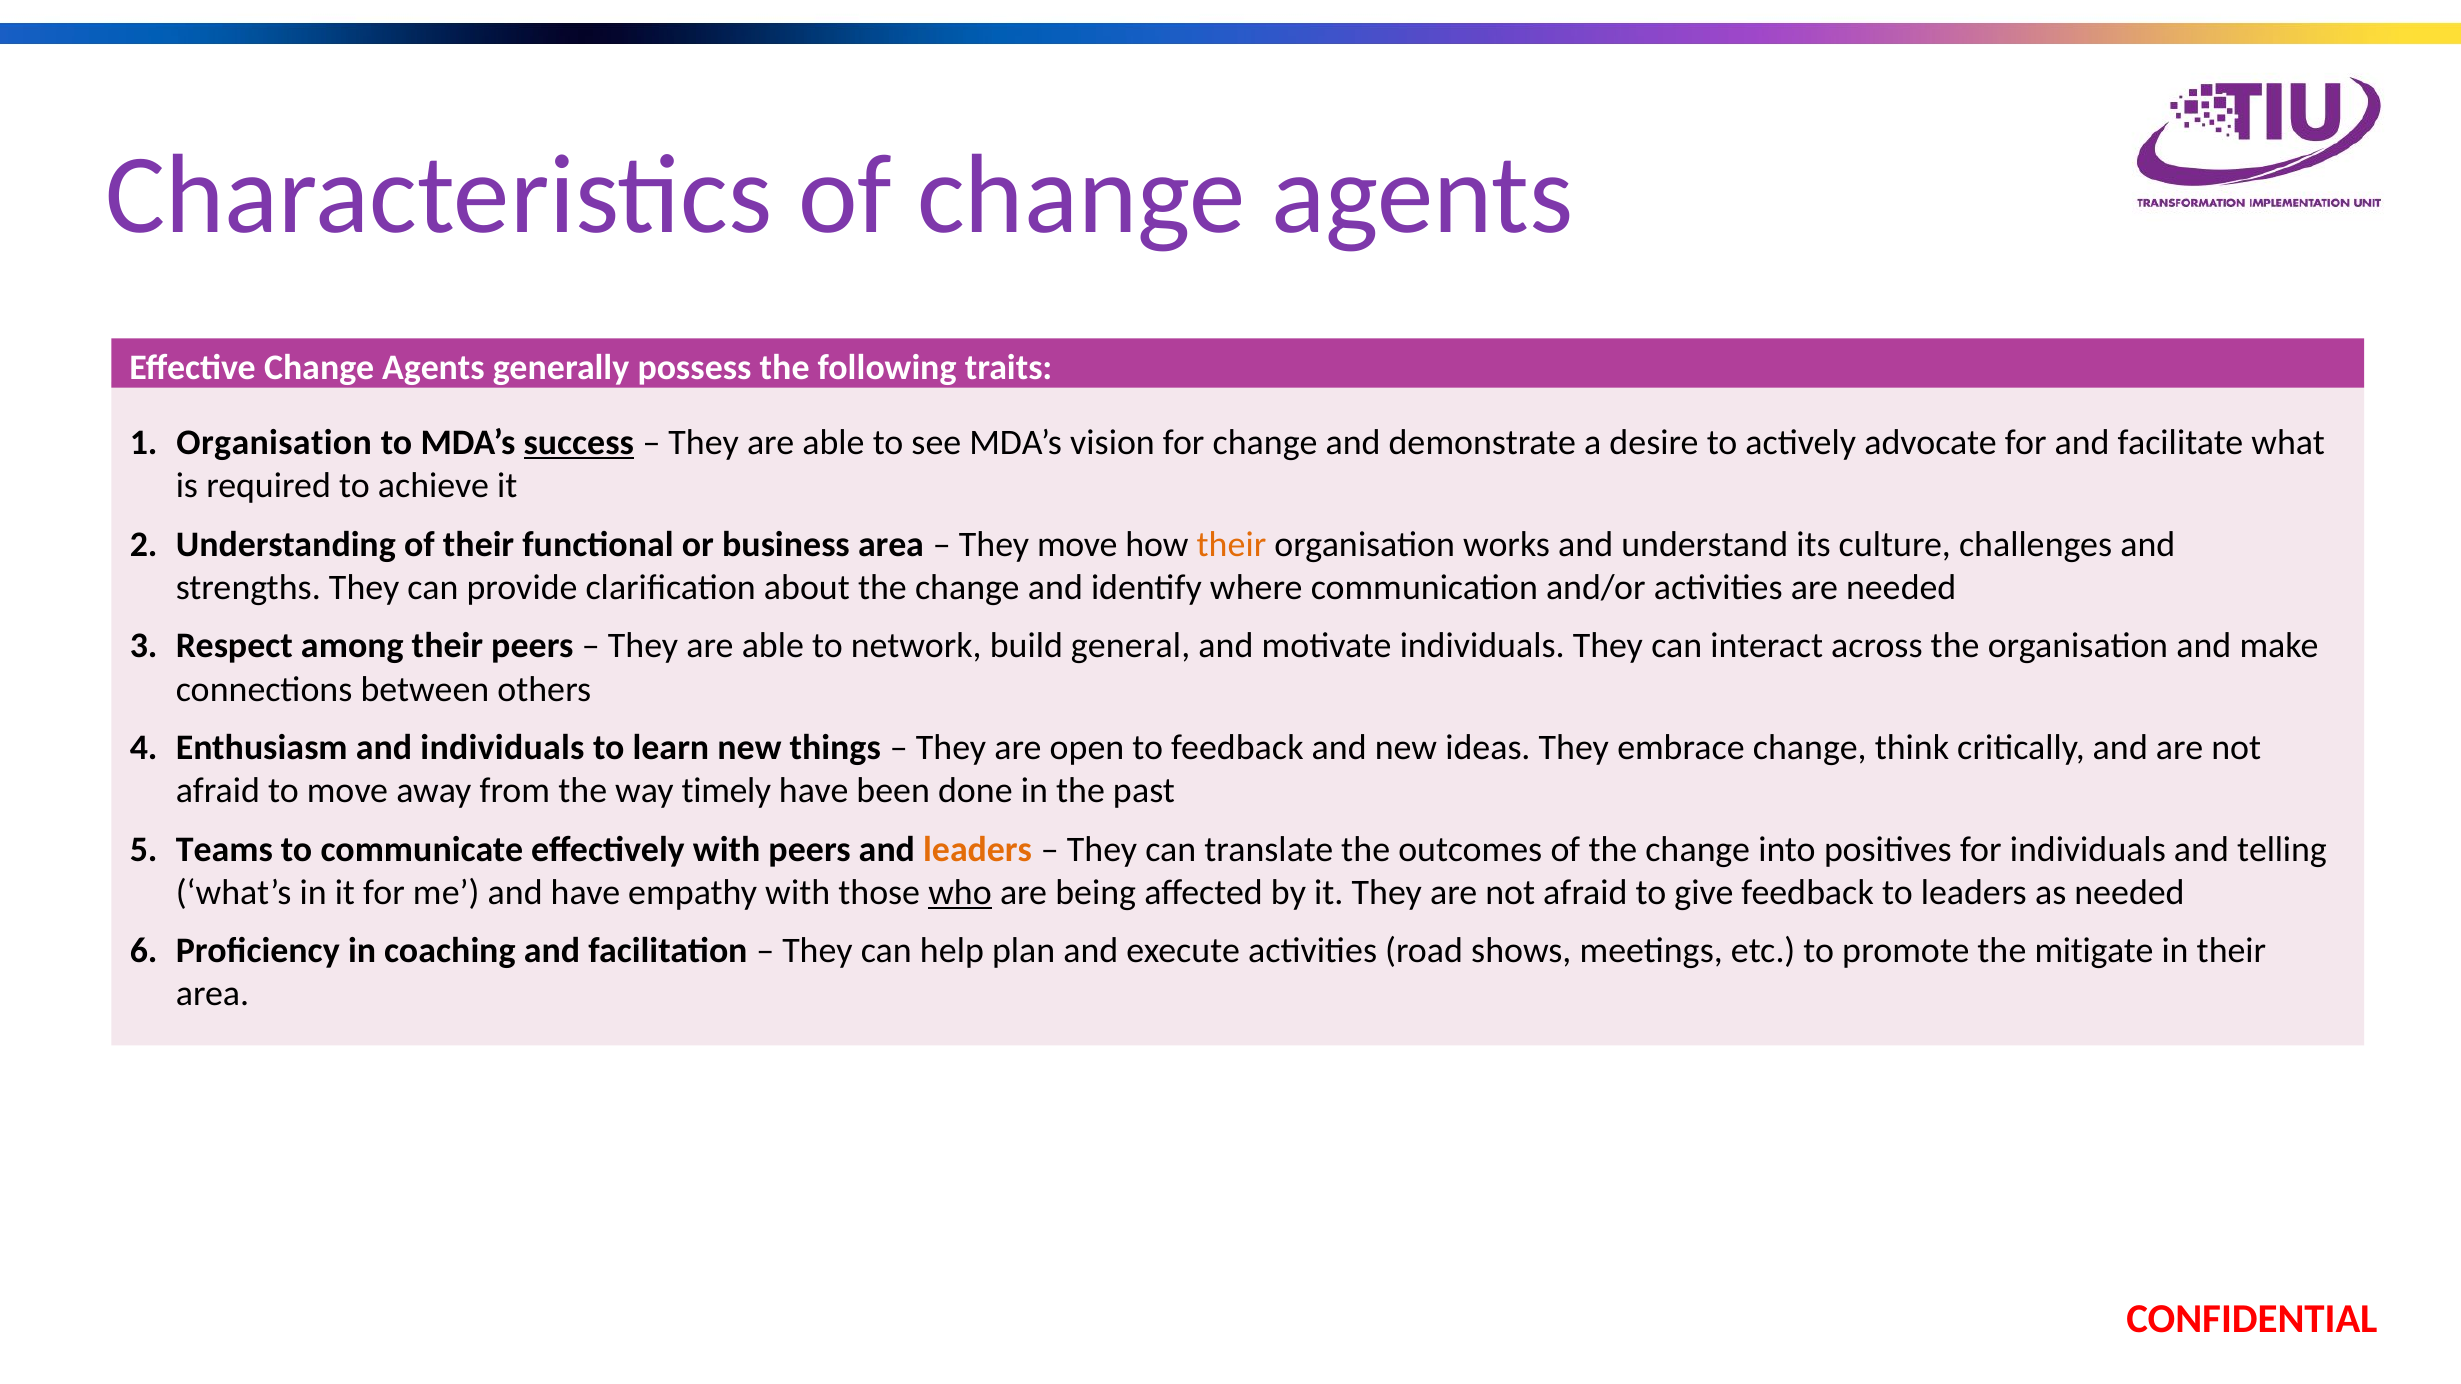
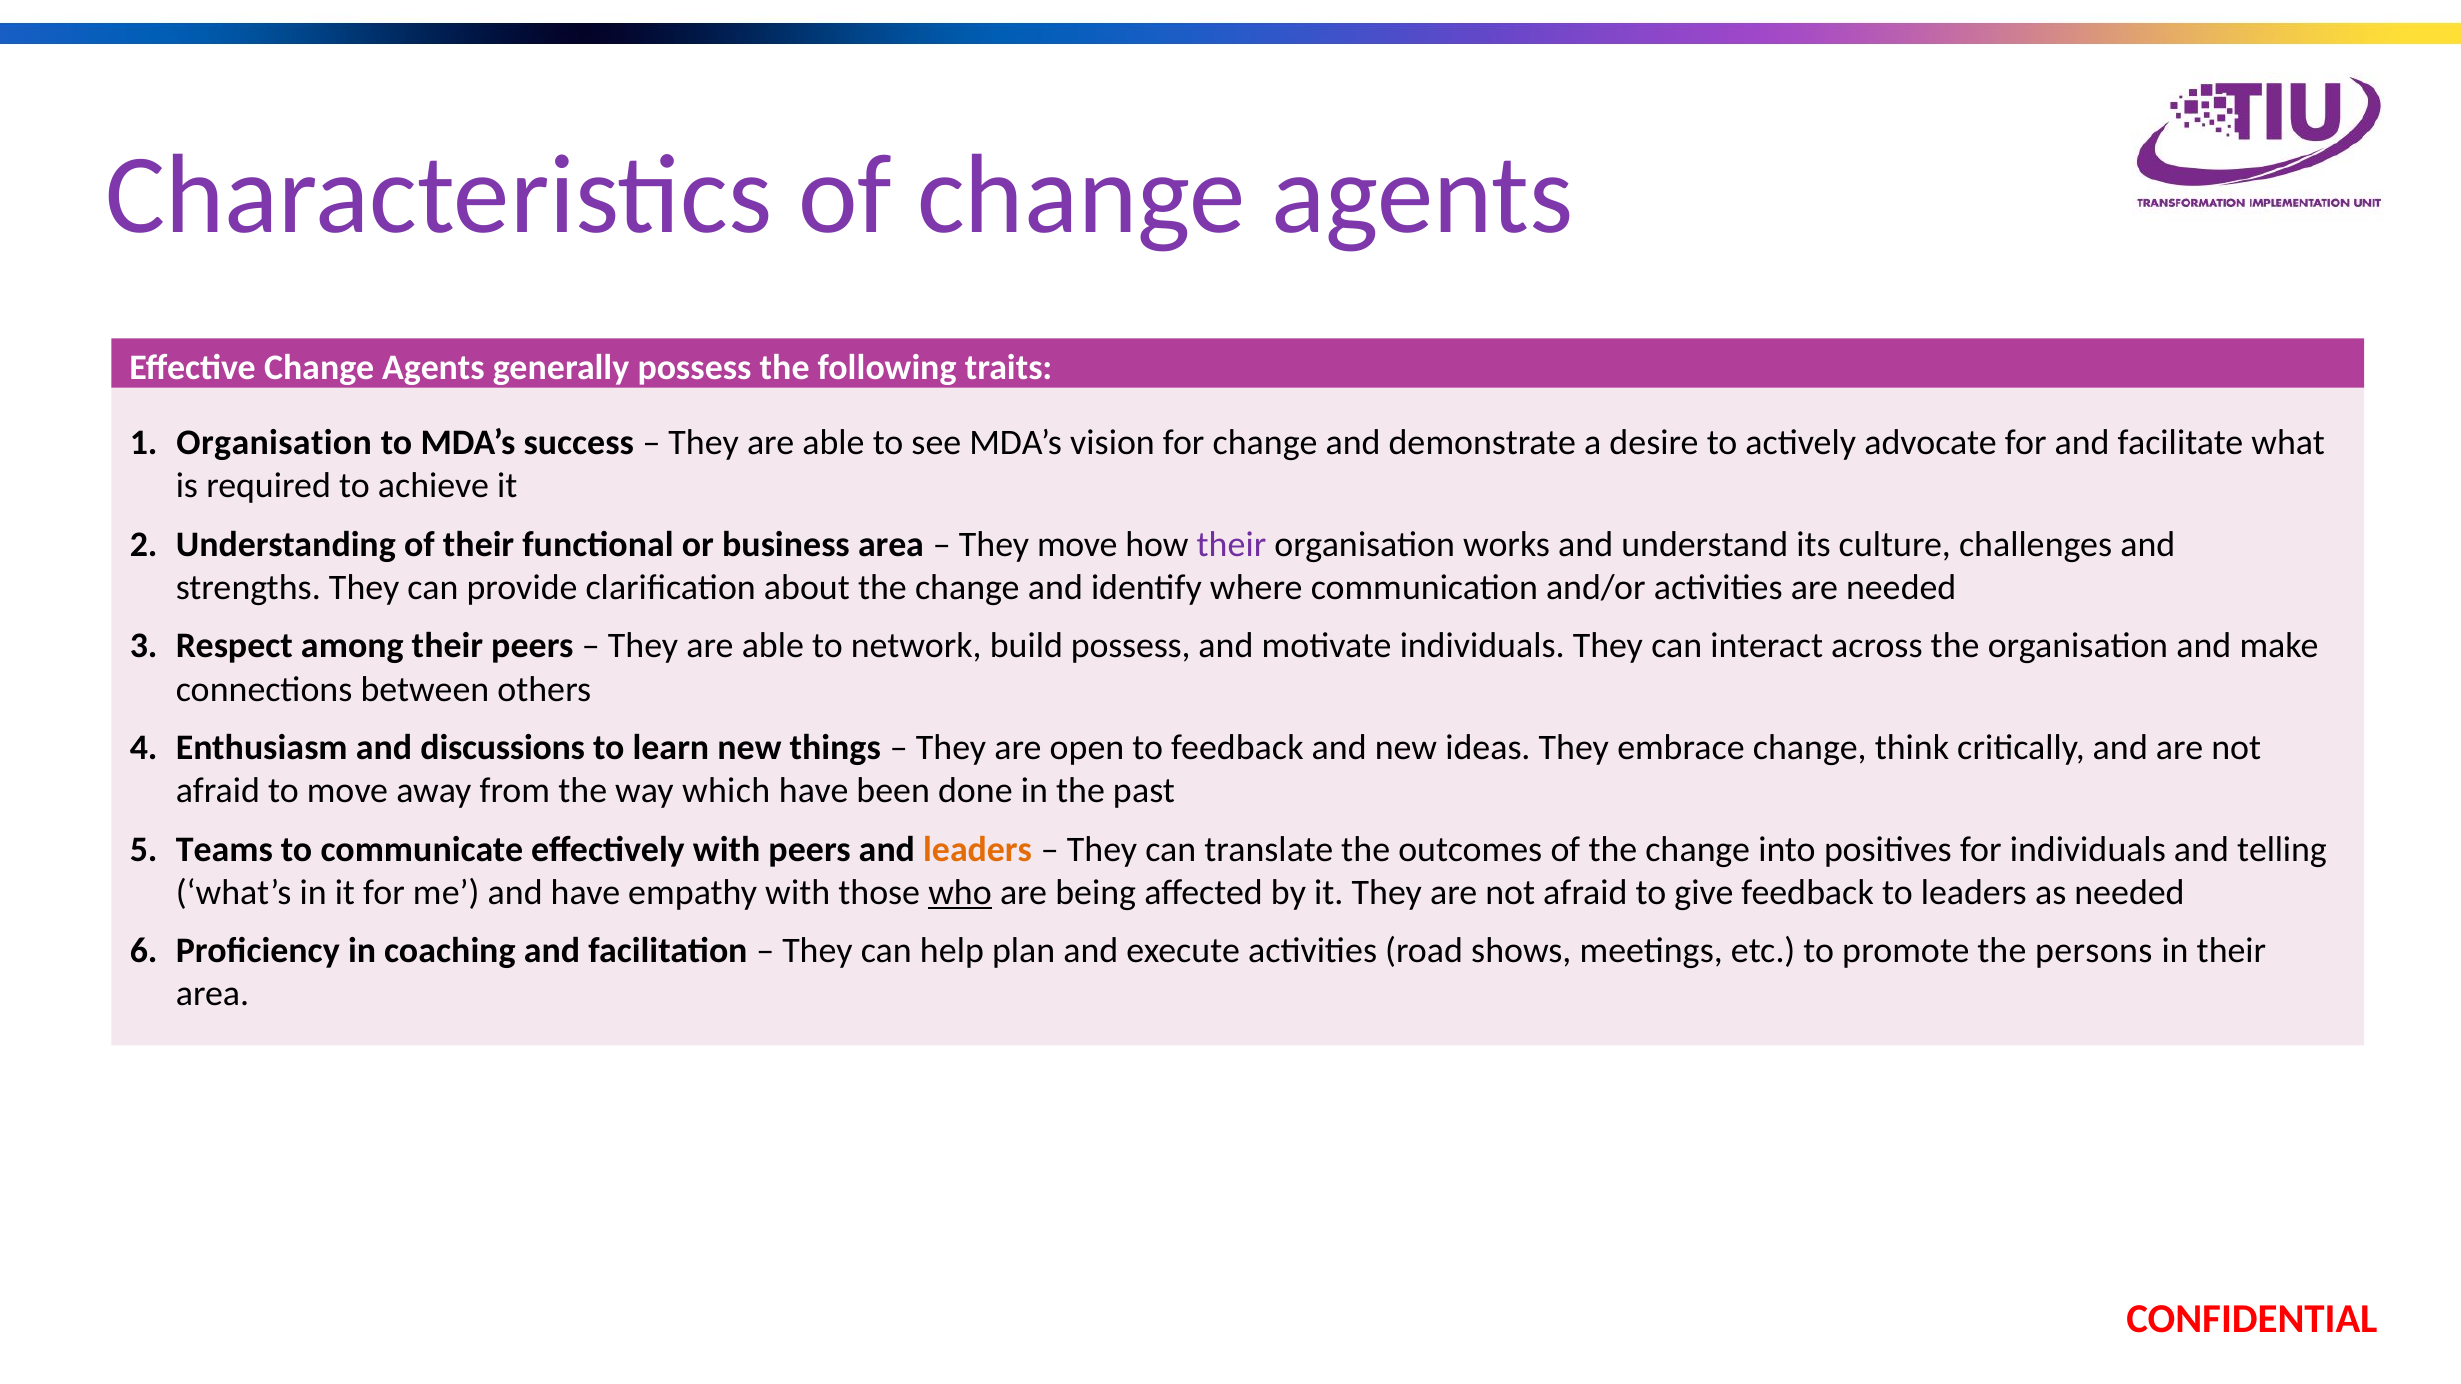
success underline: present -> none
their at (1231, 545) colour: orange -> purple
build general: general -> possess
and individuals: individuals -> discussions
timely: timely -> which
mitigate: mitigate -> persons
